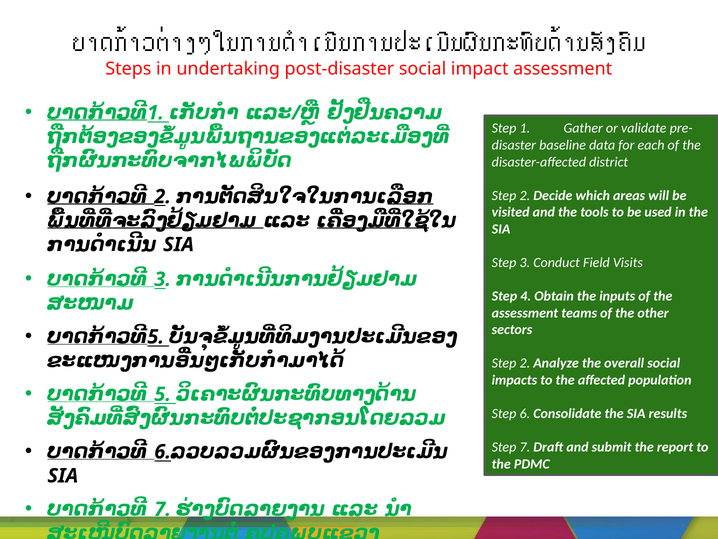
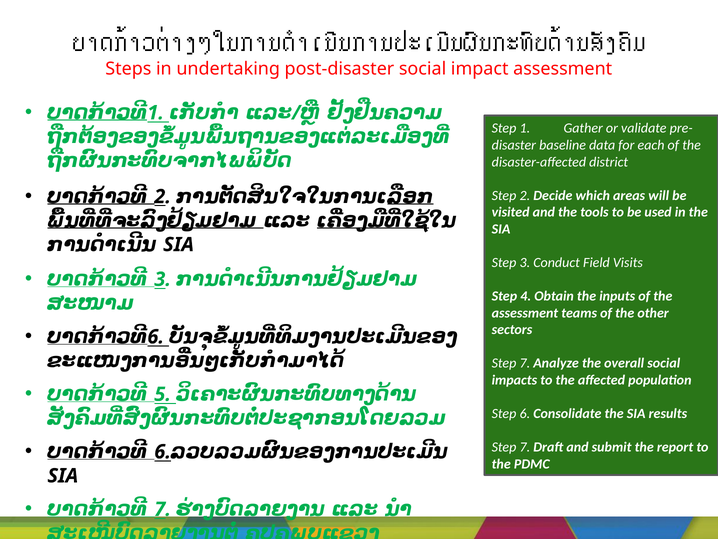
5 at (156, 337): 5 -> 6
2 at (525, 363): 2 -> 7
